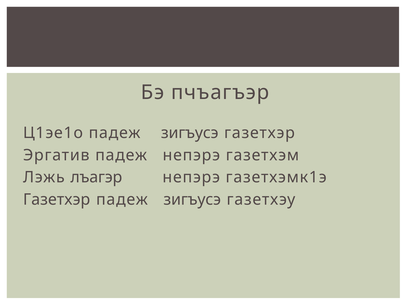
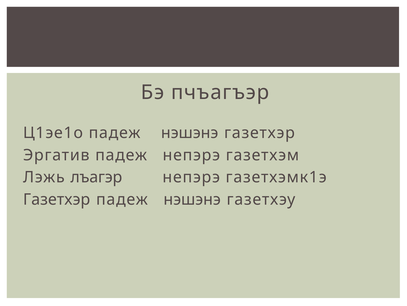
Ц1эе1о падеж зигъусэ: зигъусэ -> нэшэнэ
зигъусэ at (192, 199): зигъусэ -> нэшэнэ
